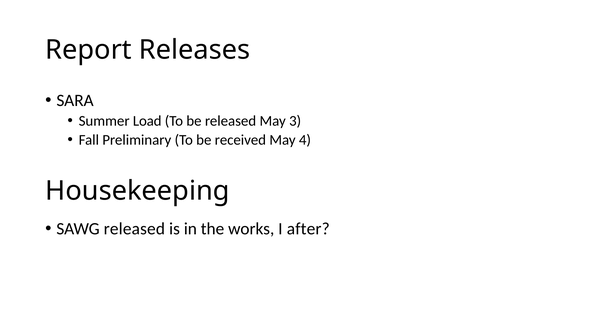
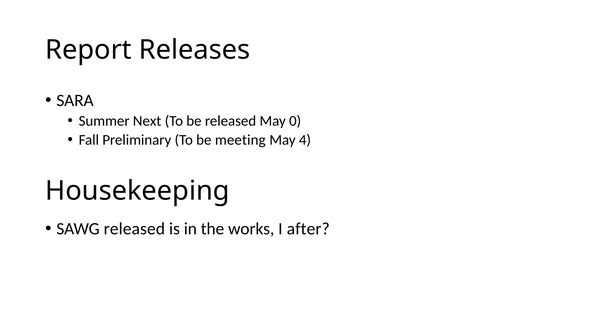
Load: Load -> Next
3: 3 -> 0
received: received -> meeting
